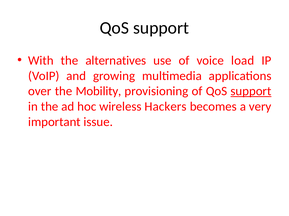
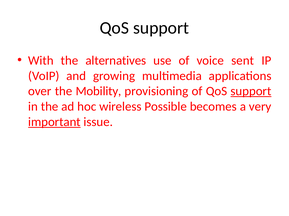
load: load -> sent
Hackers: Hackers -> Possible
important underline: none -> present
